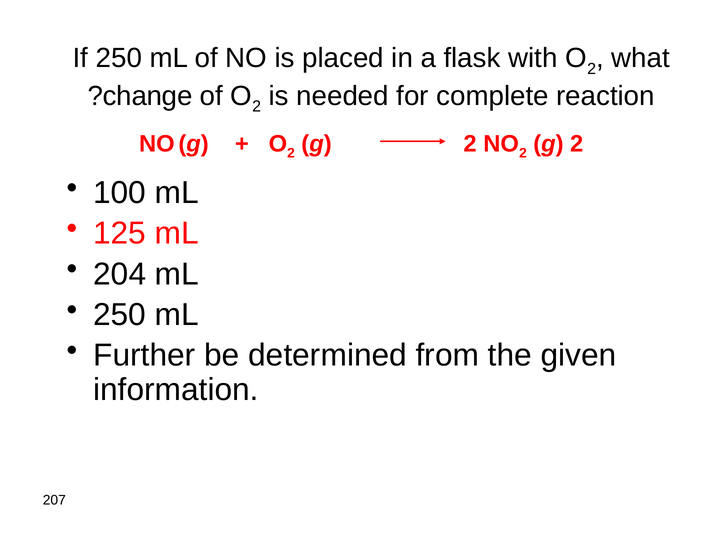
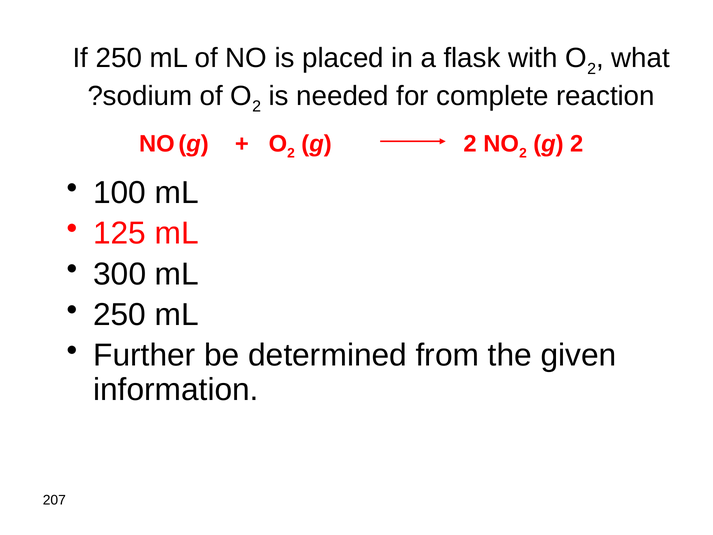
change: change -> sodium
204: 204 -> 300
